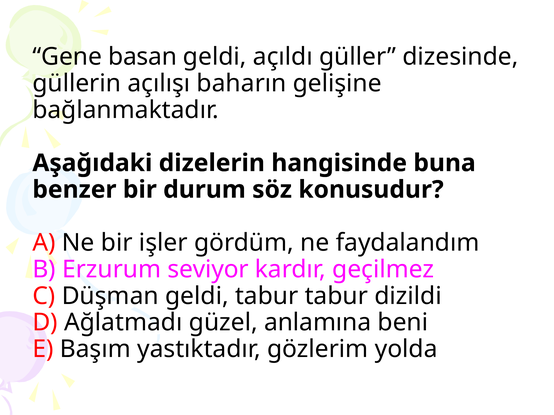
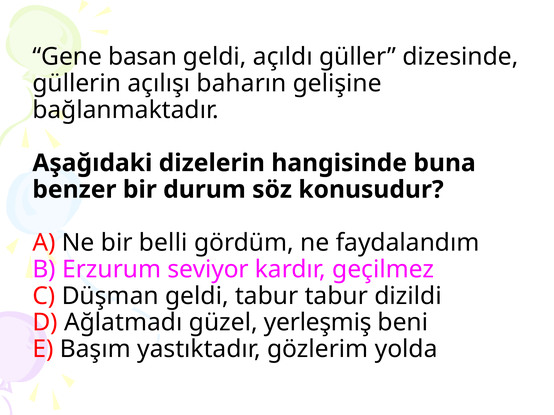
işler: işler -> belli
anlamına: anlamına -> yerleşmiş
